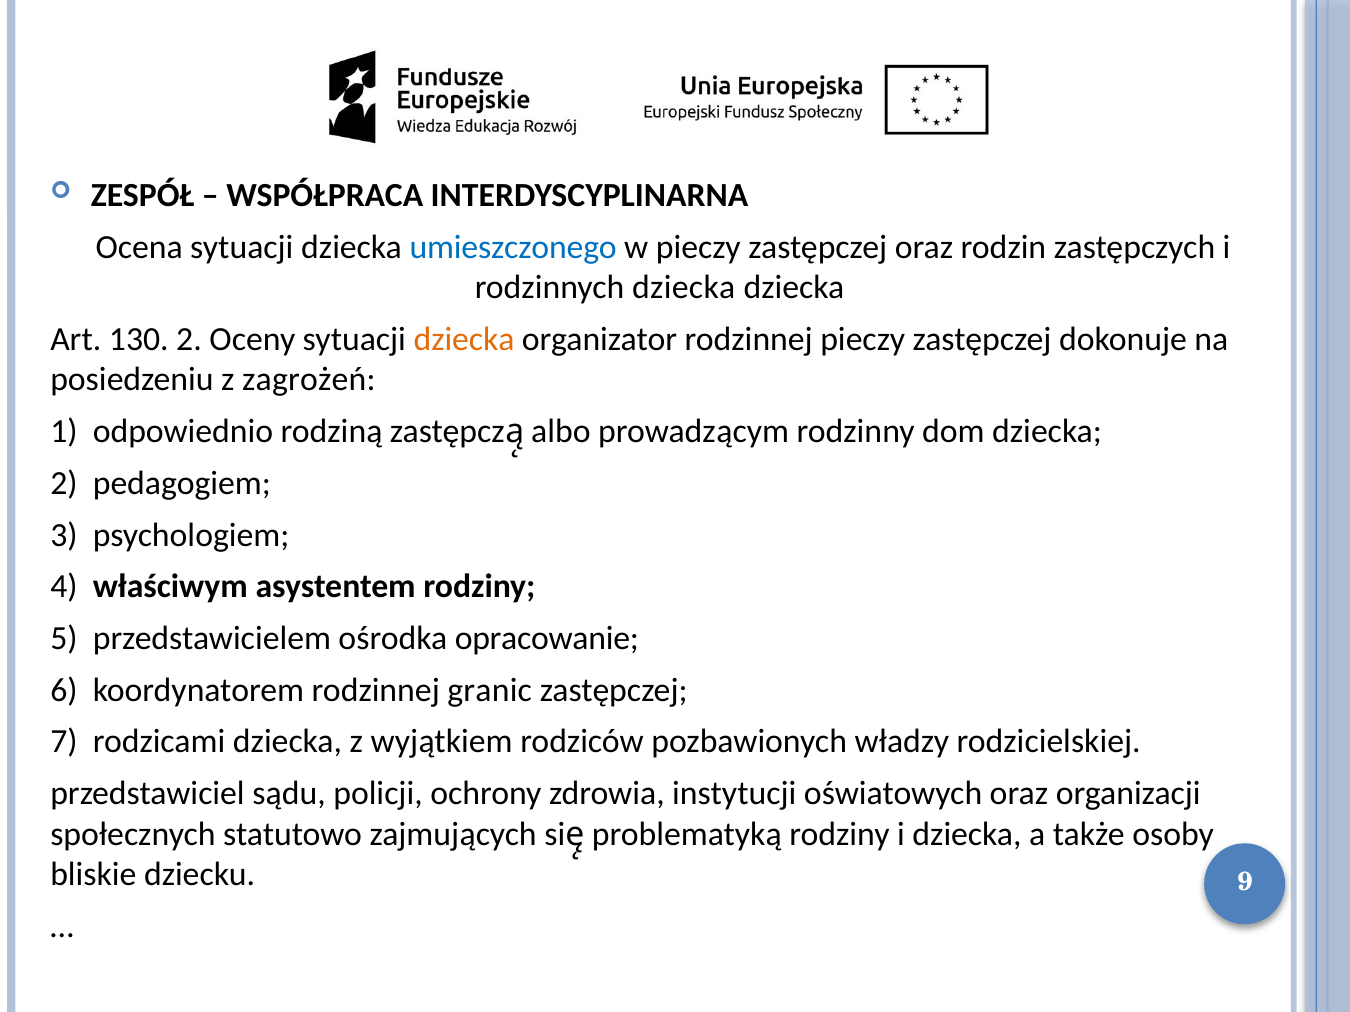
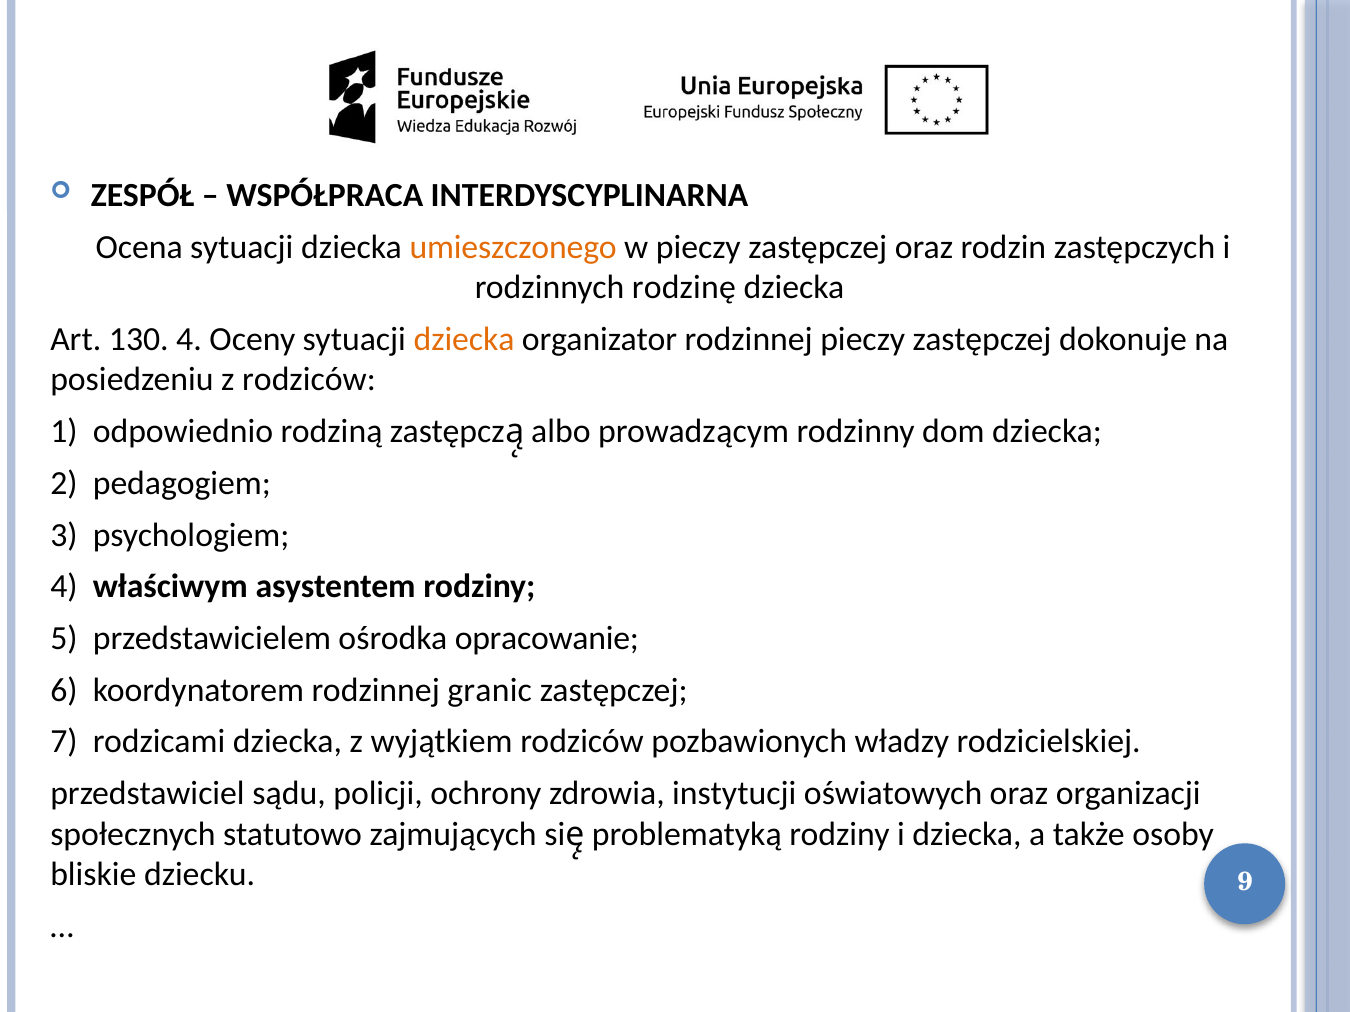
umieszczonego colour: blue -> orange
rodzinnych dziecka: dziecka -> rodzinę
130 2: 2 -> 4
z zagrożeń: zagrożeń -> rodziców
